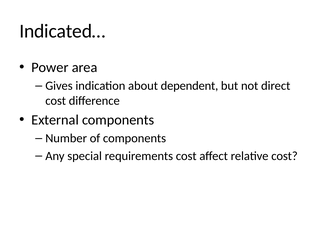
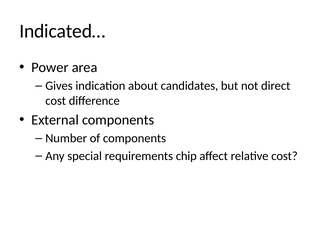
dependent: dependent -> candidates
requirements cost: cost -> chip
